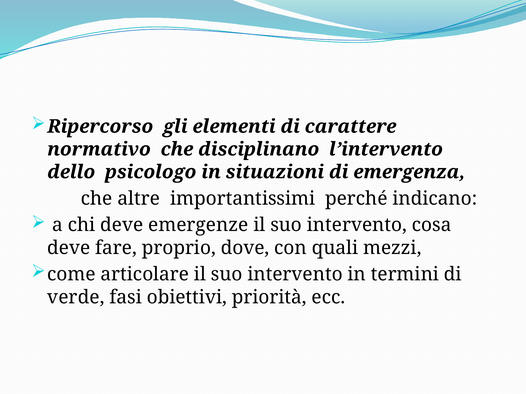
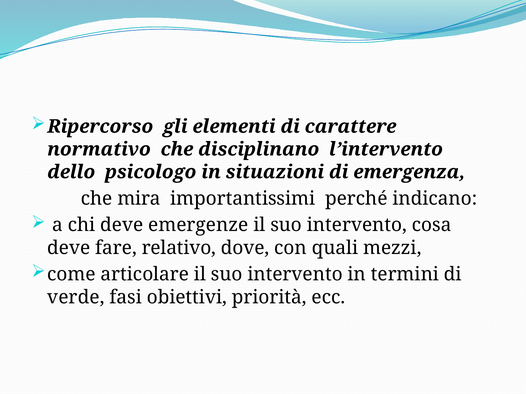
altre: altre -> mira
proprio: proprio -> relativo
